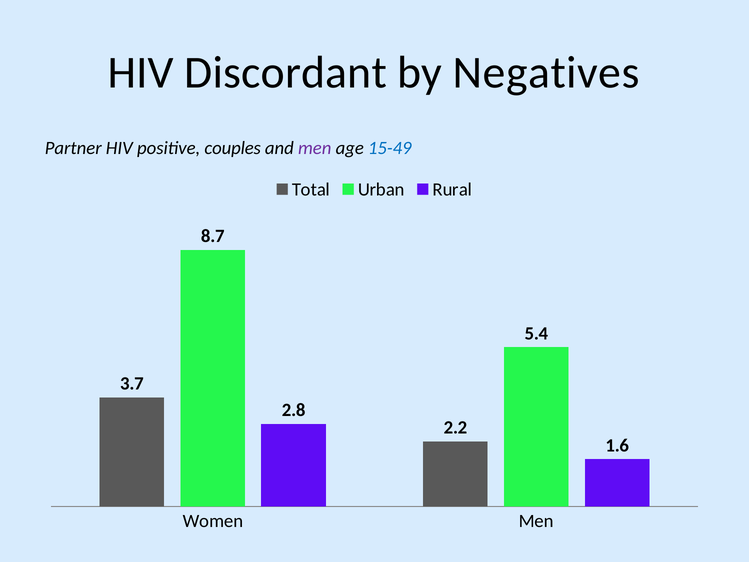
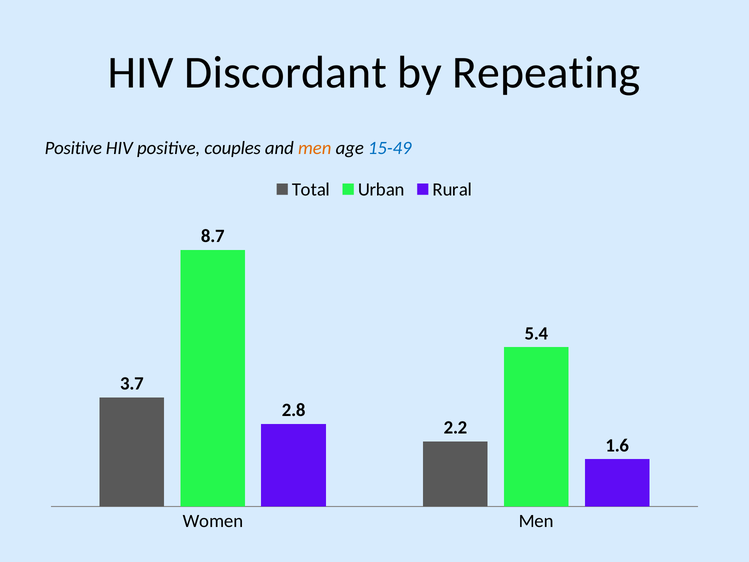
Negatives: Negatives -> Repeating
Partner at (73, 148): Partner -> Positive
men at (315, 148) colour: purple -> orange
